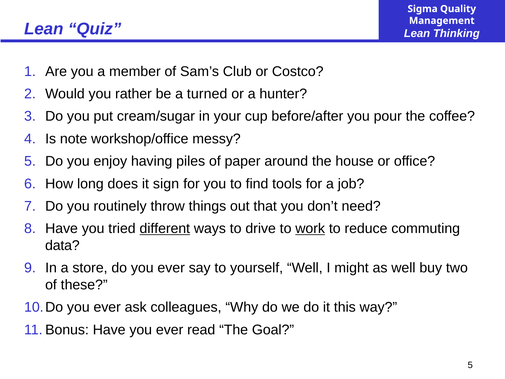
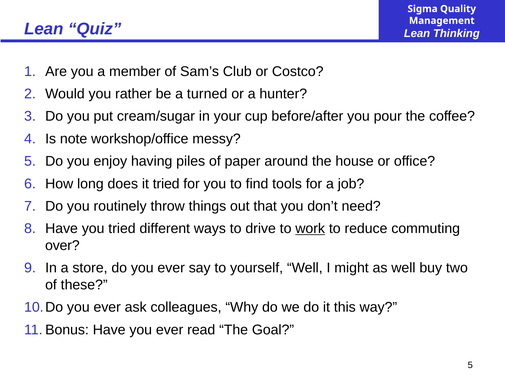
it sign: sign -> tried
different underline: present -> none
data: data -> over
